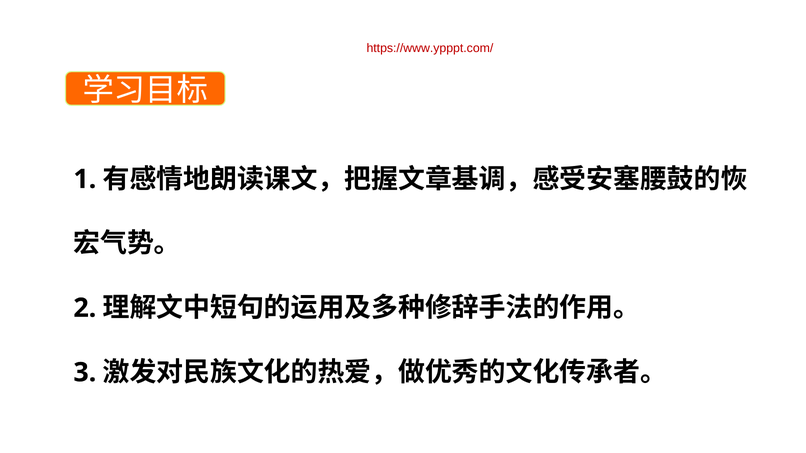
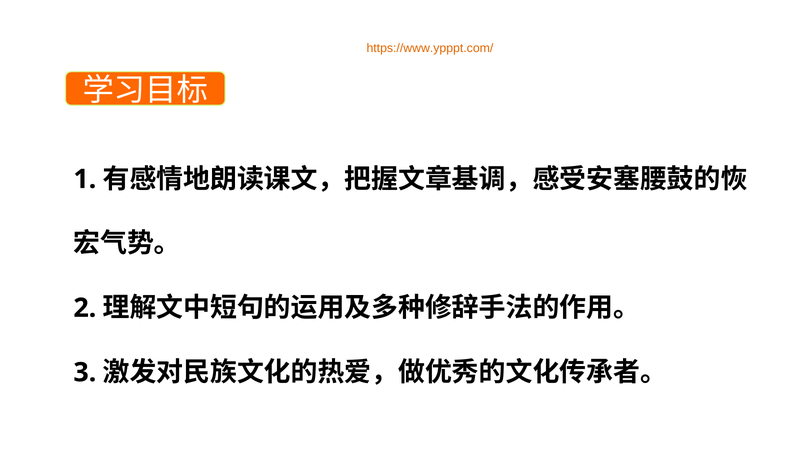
https://www.ypppt.com/ colour: red -> orange
